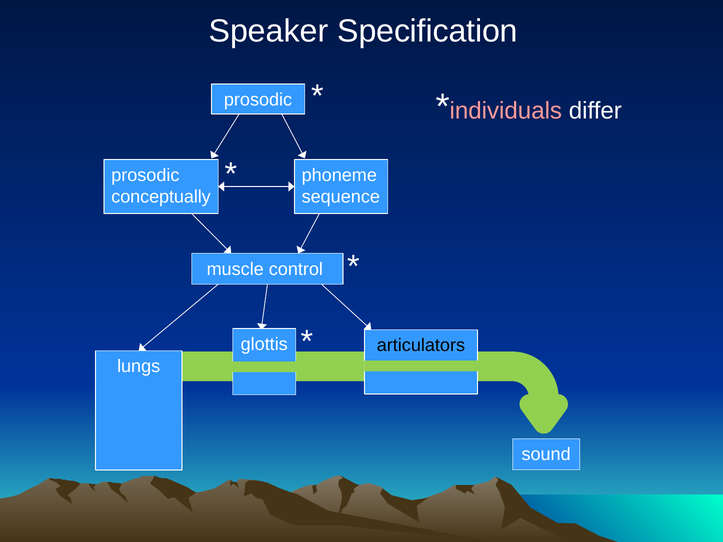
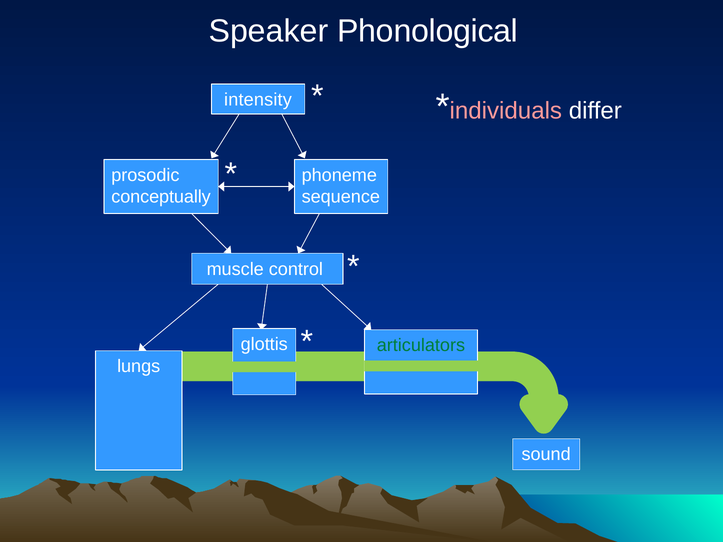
Specification: Specification -> Phonological
prosodic at (258, 100): prosodic -> intensity
articulators colour: black -> green
